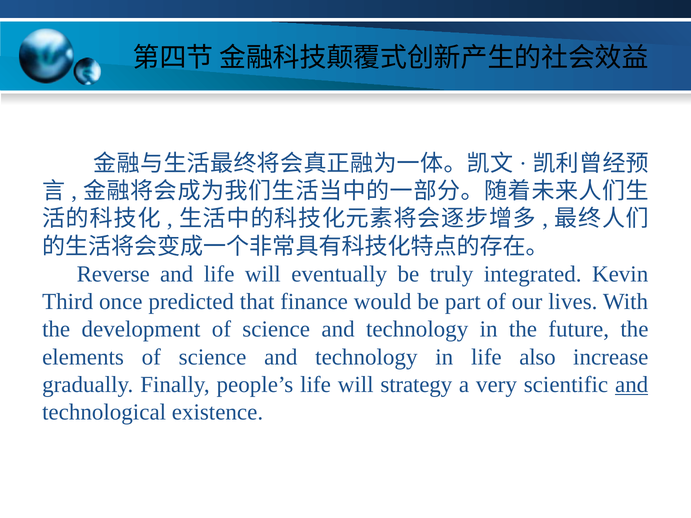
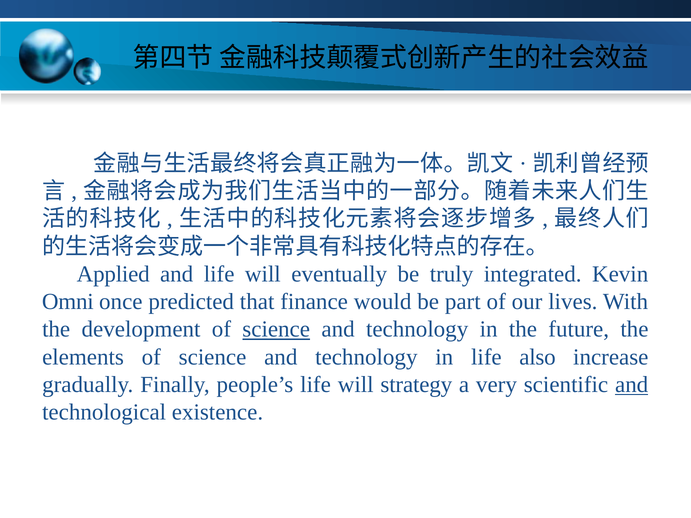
Reverse: Reverse -> Applied
Third: Third -> Omni
science at (276, 330) underline: none -> present
